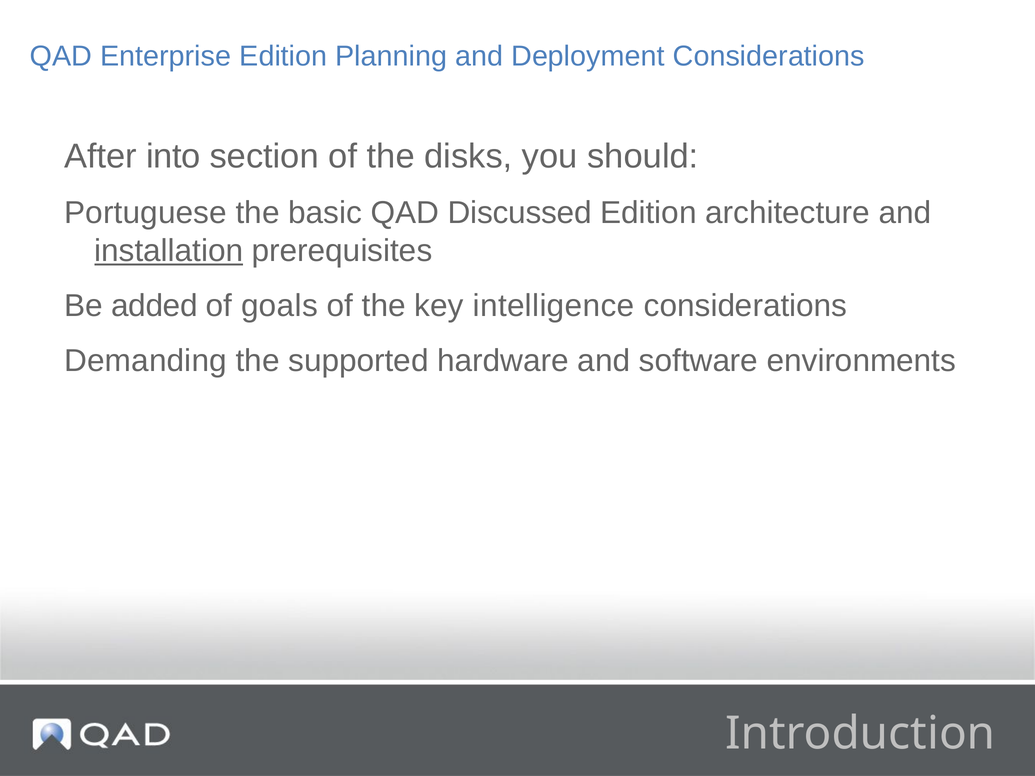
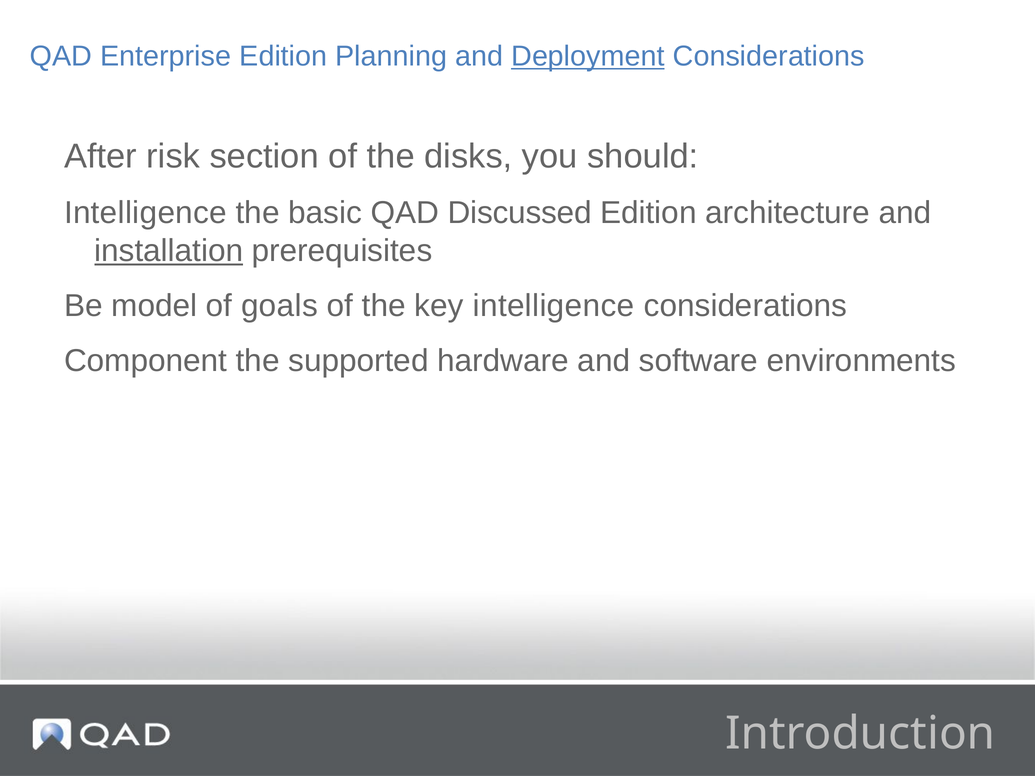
Deployment underline: none -> present
into: into -> risk
Portuguese at (146, 213): Portuguese -> Intelligence
added: added -> model
Demanding: Demanding -> Component
